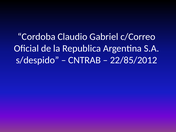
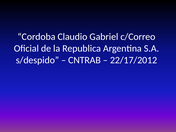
22/85/2012: 22/85/2012 -> 22/17/2012
